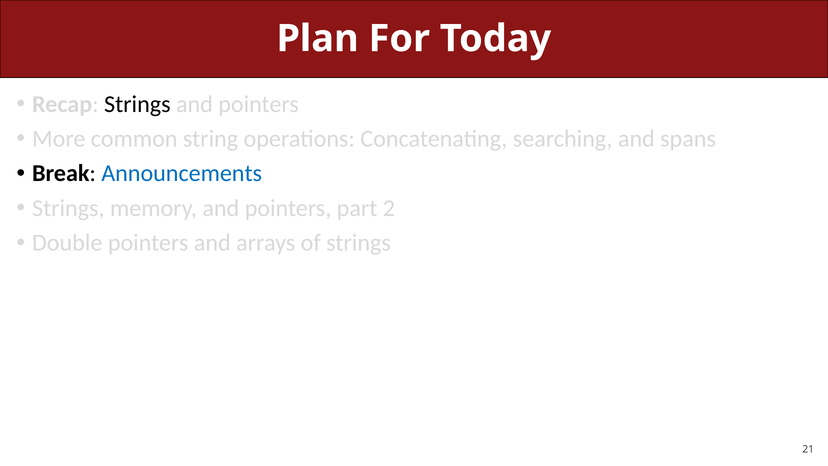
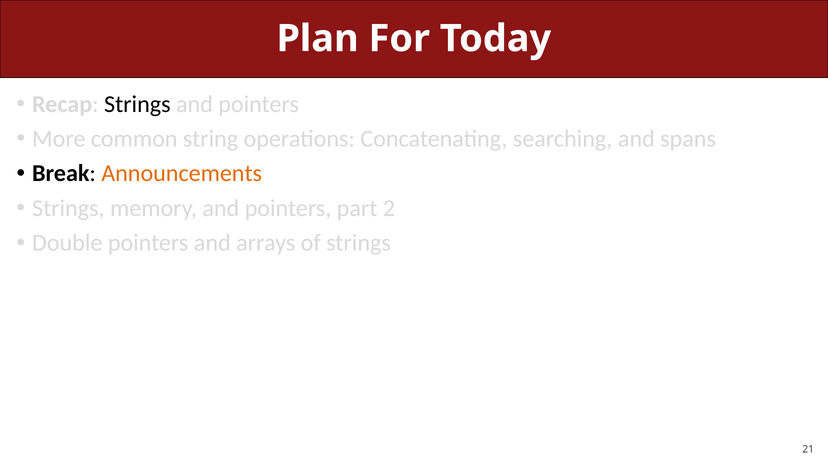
Announcements colour: blue -> orange
